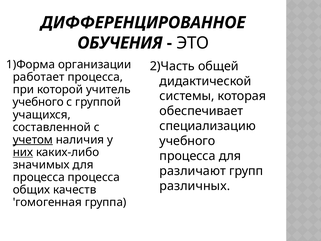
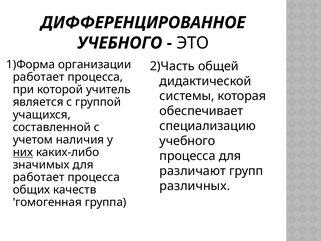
ОБУЧЕНИЯ at (120, 43): ОБУЧЕНИЯ -> УЧЕБНОГО
учебного at (38, 102): учебного -> является
учетом underline: present -> none
процесса at (39, 177): процесса -> работает
